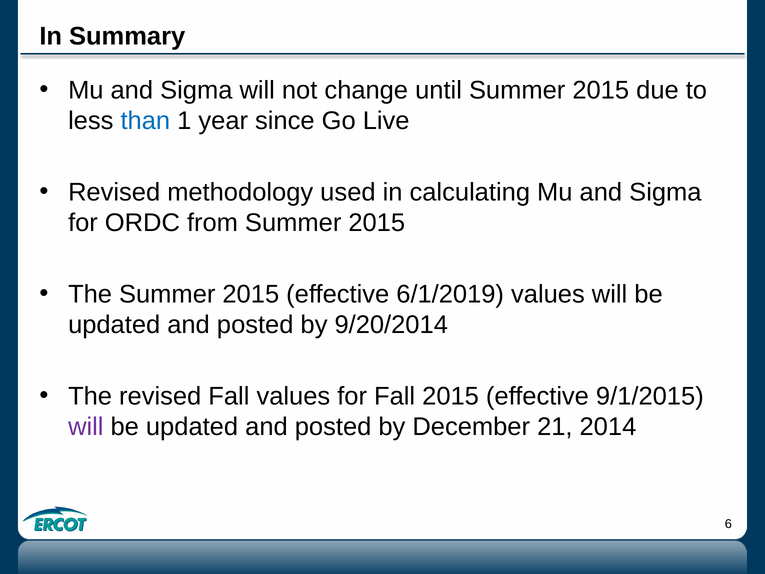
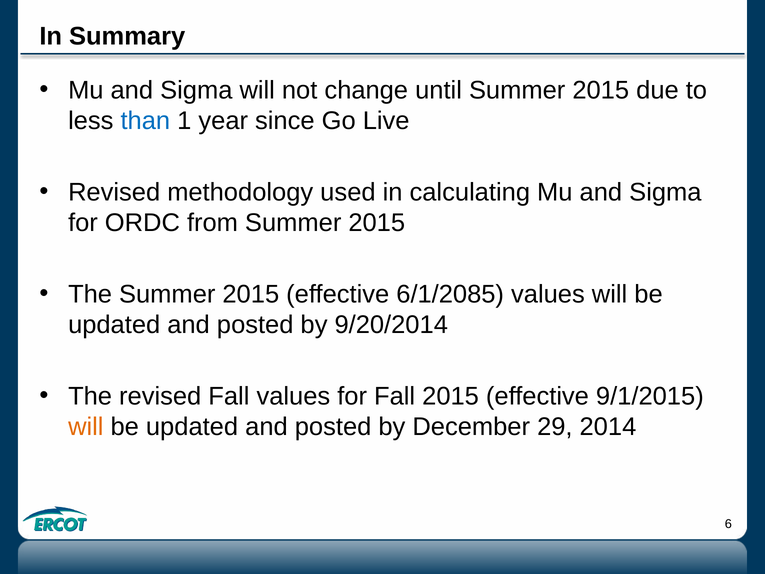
6/1/2019: 6/1/2019 -> 6/1/2085
will at (86, 427) colour: purple -> orange
21: 21 -> 29
